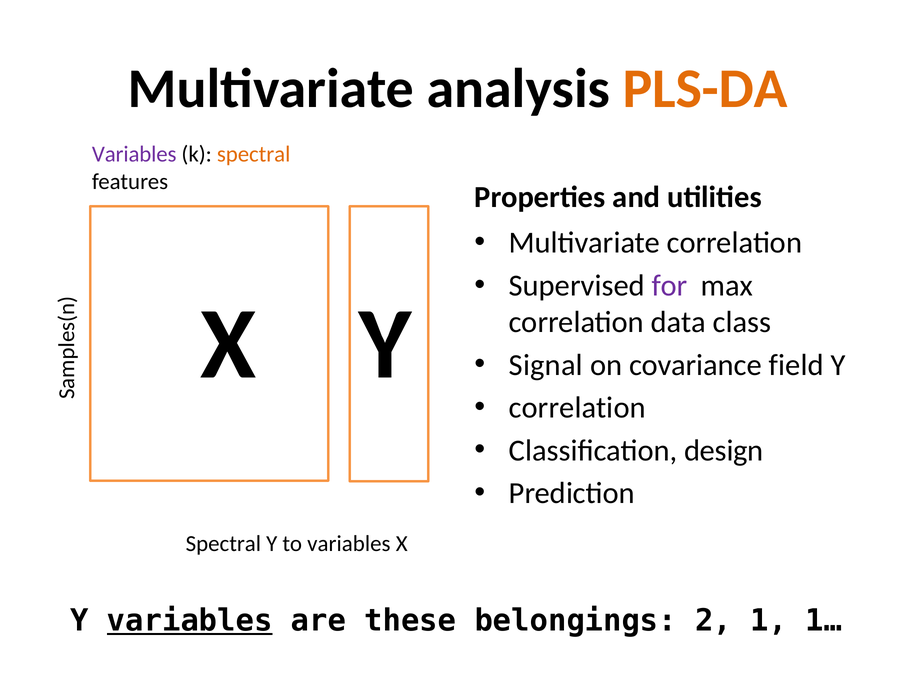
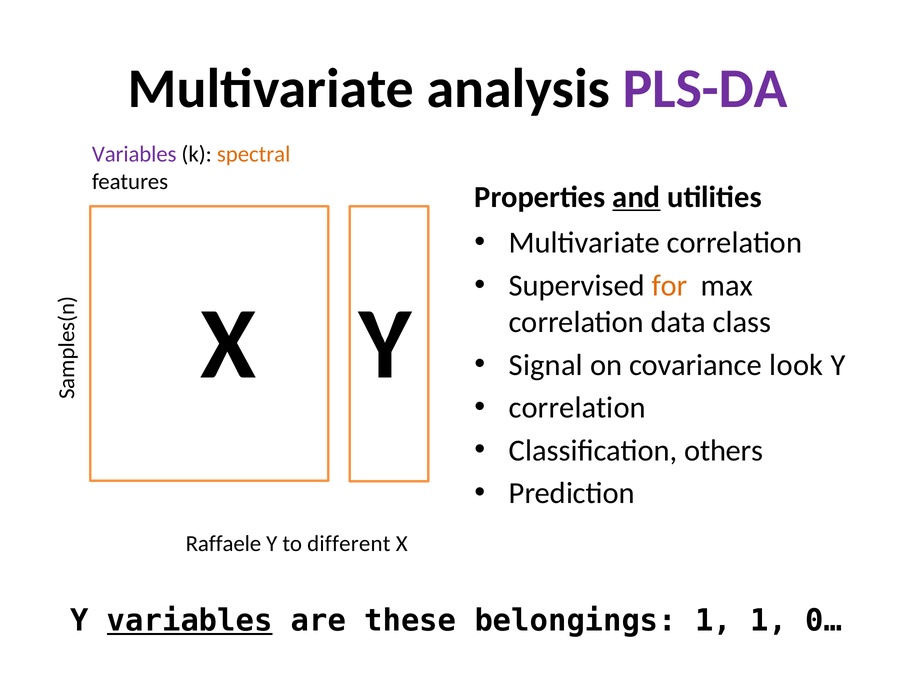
PLS-DA colour: orange -> purple
and underline: none -> present
for colour: purple -> orange
field: field -> look
design: design -> others
Spectral at (223, 544): Spectral -> Raffaele
to variables: variables -> different
belongings 2: 2 -> 1
1…: 1… -> 0…
